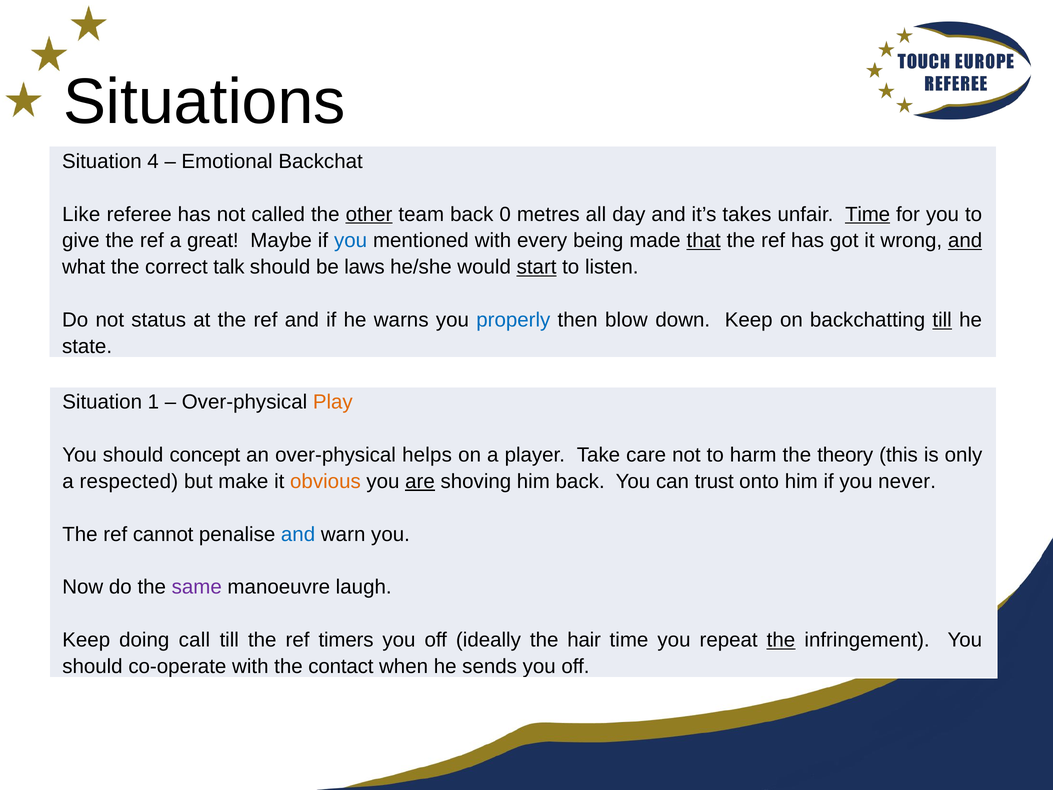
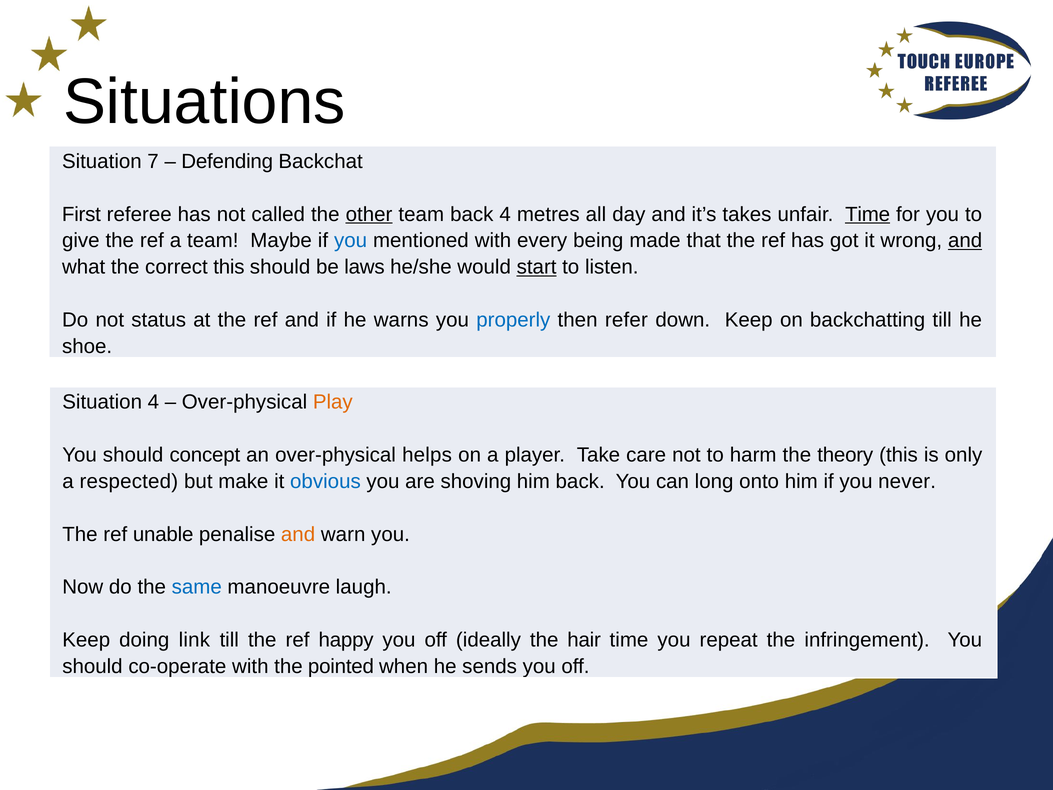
4: 4 -> 7
Emotional: Emotional -> Defending
Like: Like -> First
back 0: 0 -> 4
a great: great -> team
that underline: present -> none
correct talk: talk -> this
blow: blow -> refer
till at (942, 320) underline: present -> none
state: state -> shoe
Situation 1: 1 -> 4
obvious colour: orange -> blue
are underline: present -> none
trust: trust -> long
cannot: cannot -> unable
and at (298, 534) colour: blue -> orange
same colour: purple -> blue
call: call -> link
timers: timers -> happy
the at (781, 640) underline: present -> none
contact: contact -> pointed
